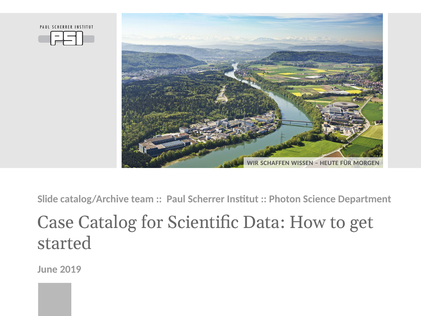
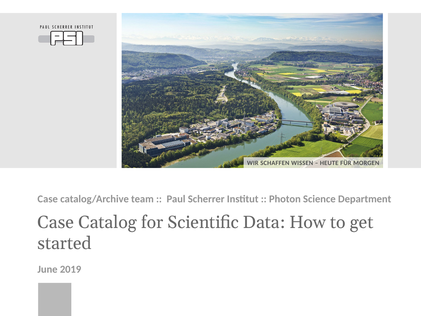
Slide at (48, 199): Slide -> Case
